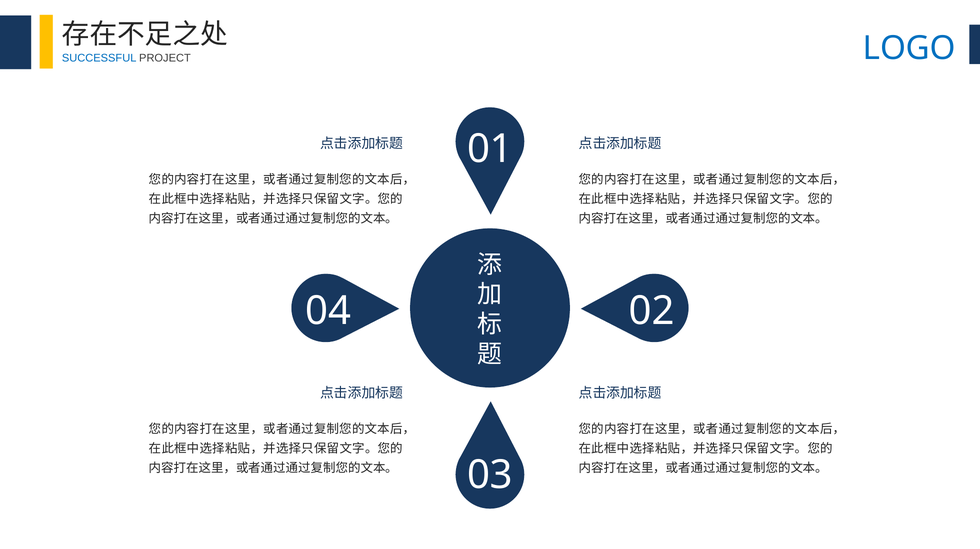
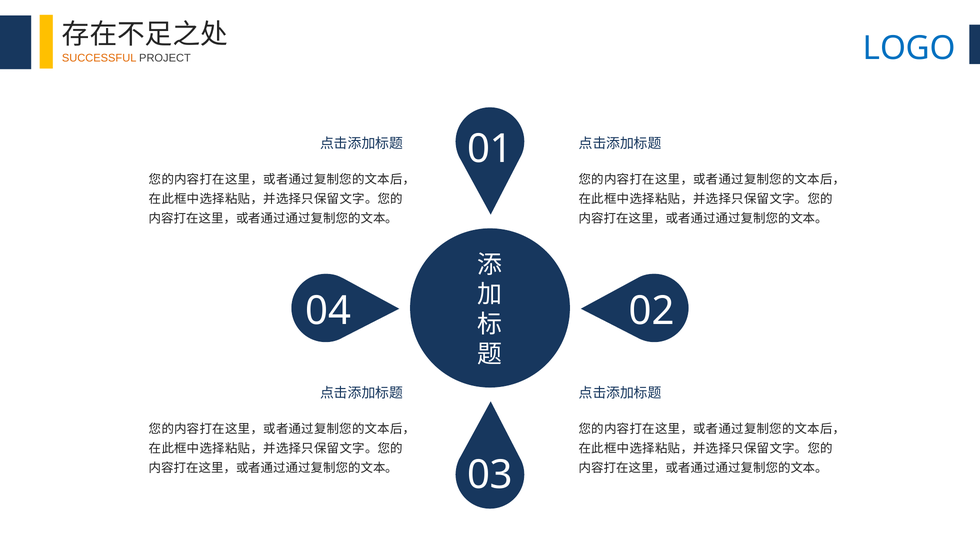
SUCCESSFUL colour: blue -> orange
